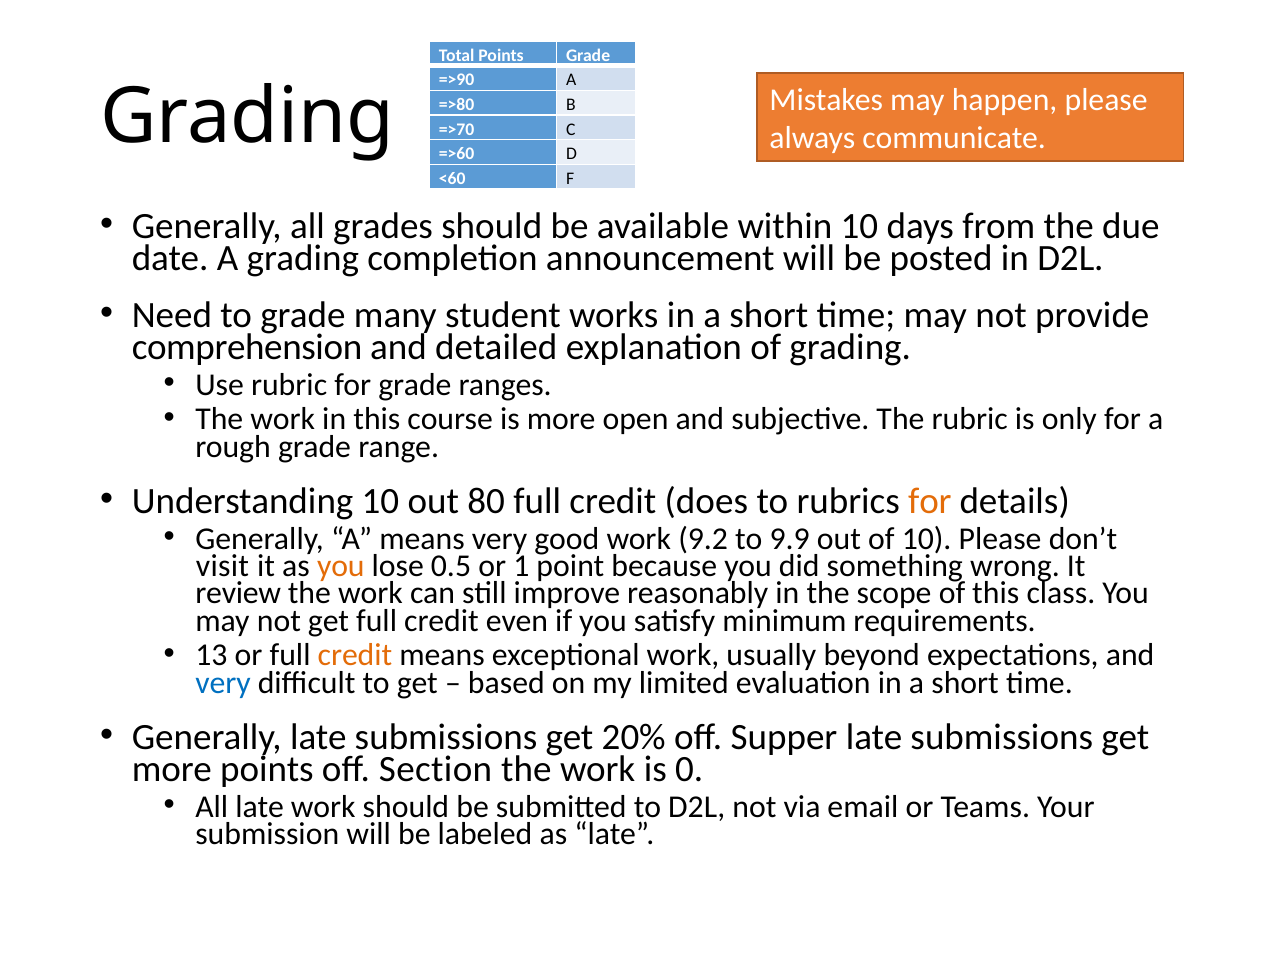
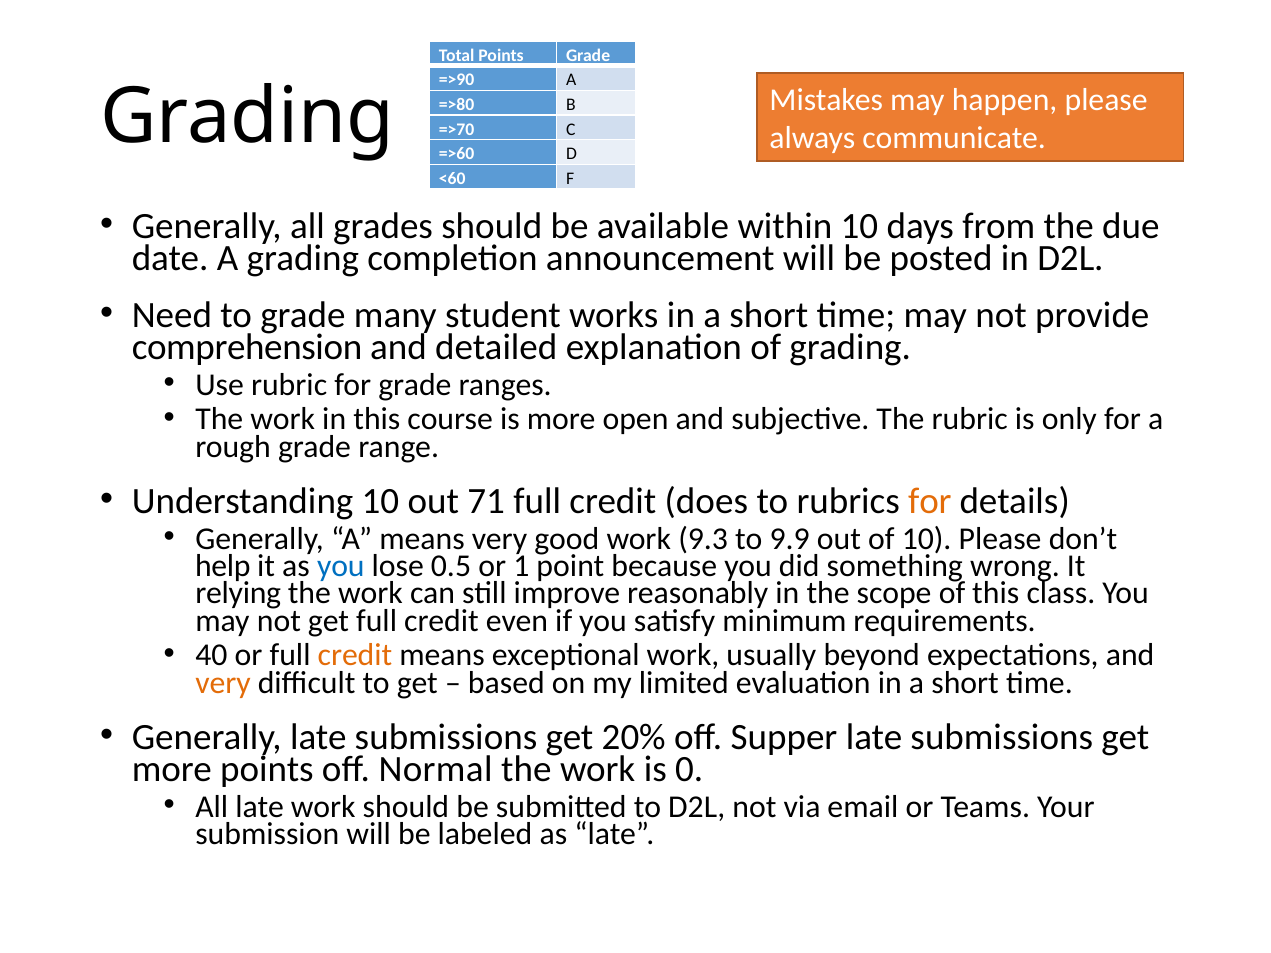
80: 80 -> 71
9.2: 9.2 -> 9.3
visit: visit -> help
you at (341, 566) colour: orange -> blue
review: review -> relying
13: 13 -> 40
very at (223, 683) colour: blue -> orange
Section: Section -> Normal
